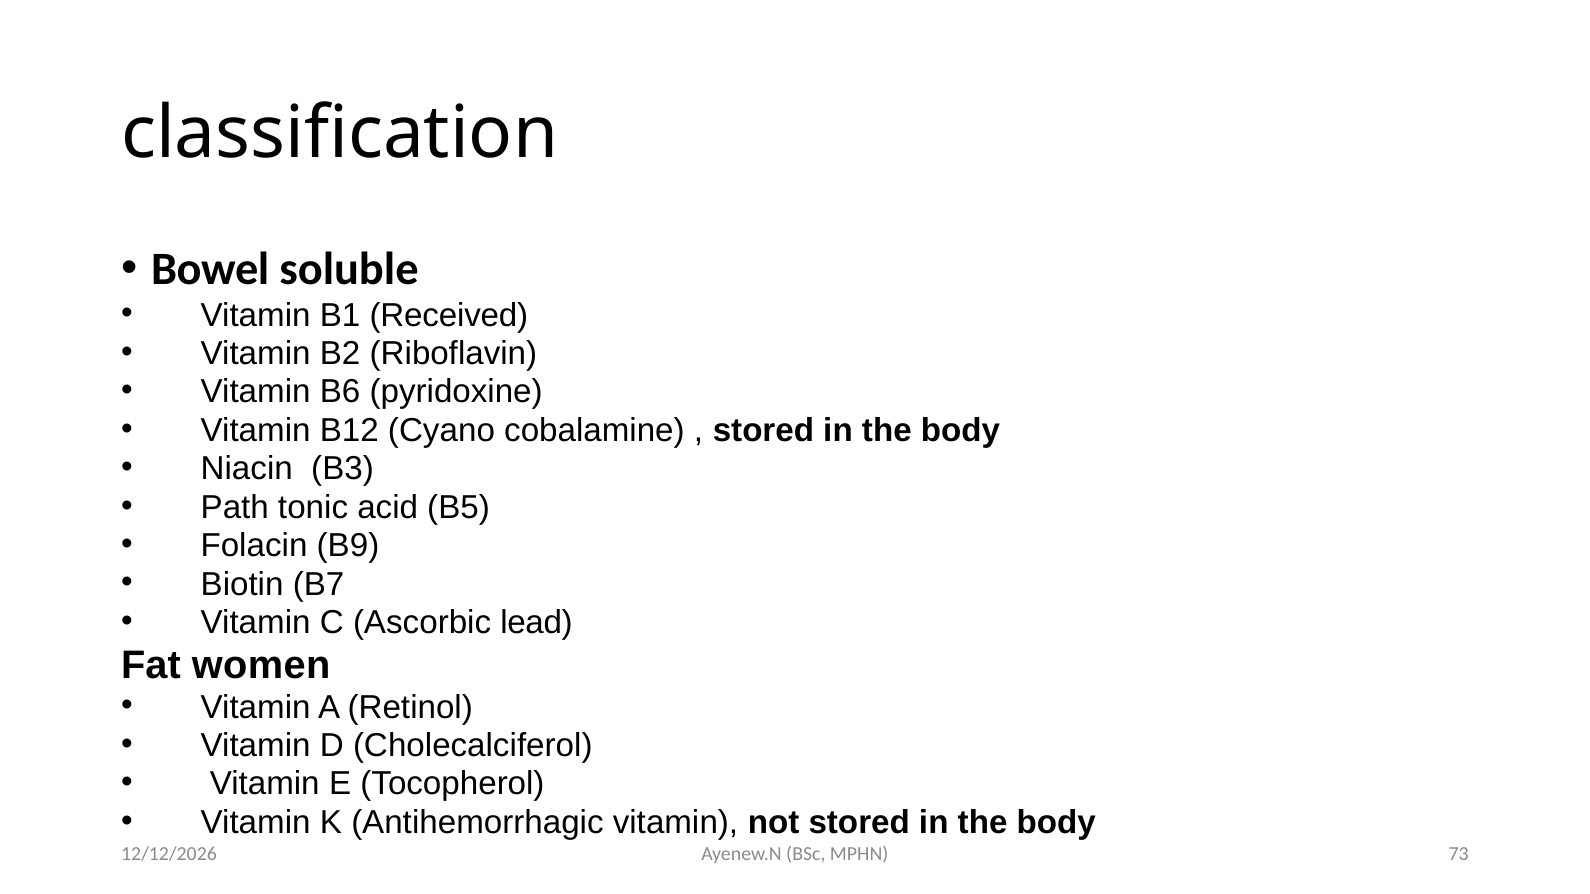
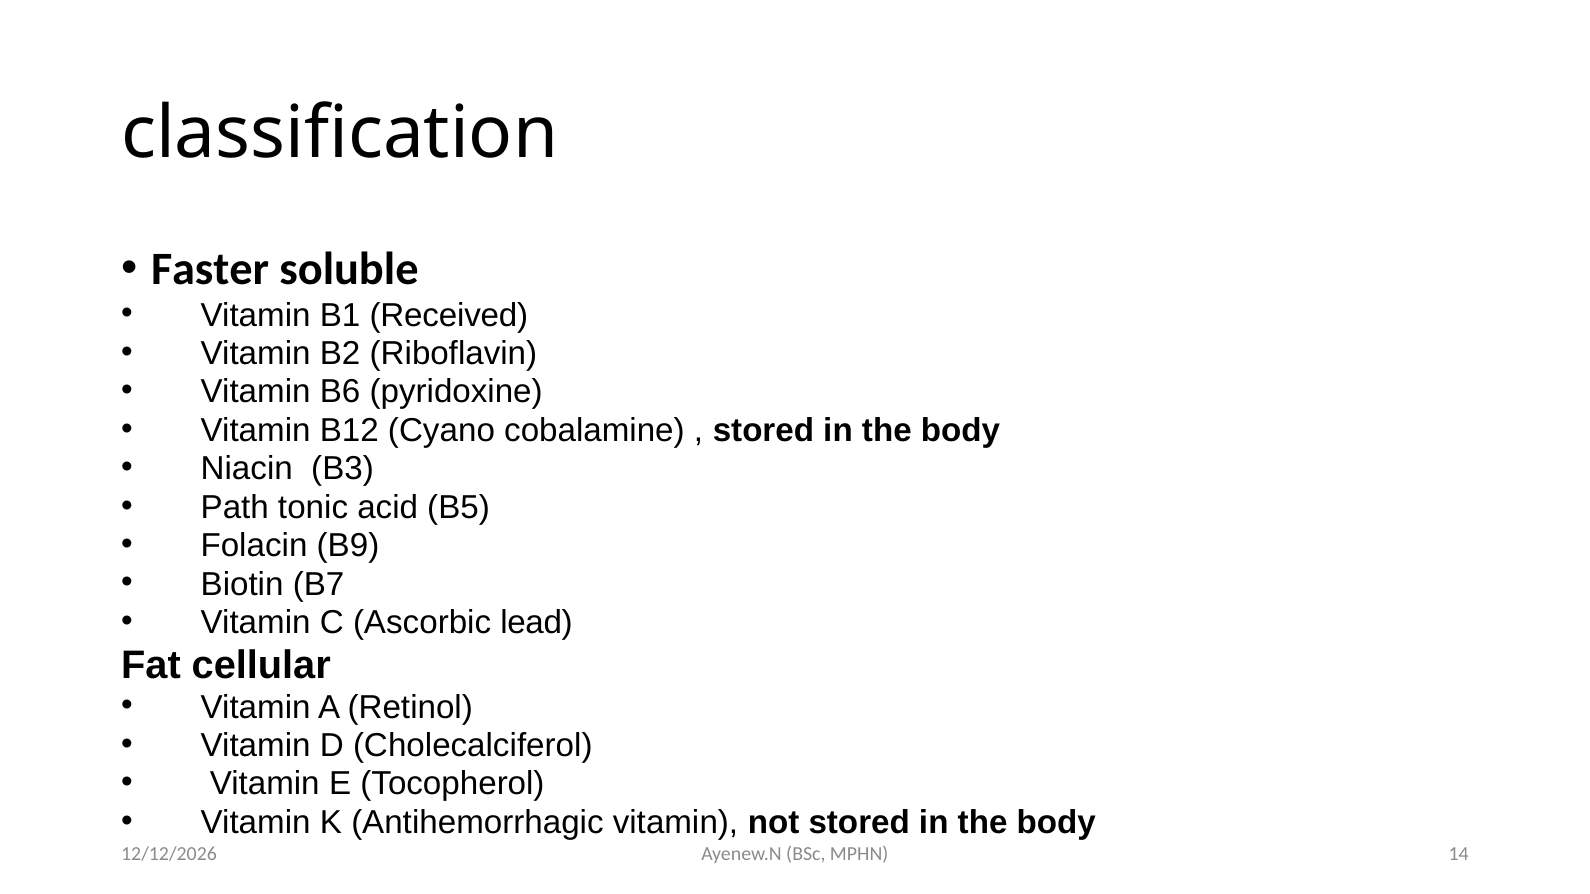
Bowel: Bowel -> Faster
women: women -> cellular
73: 73 -> 14
